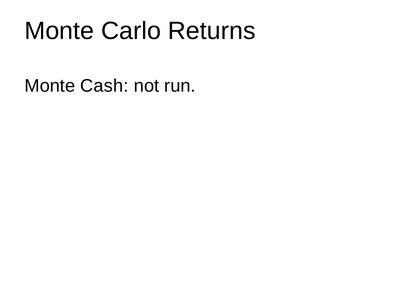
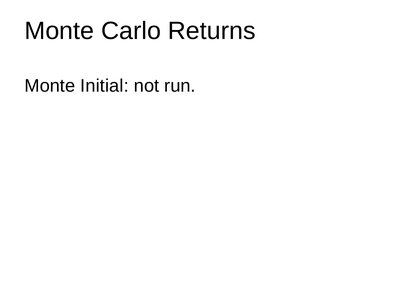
Cash: Cash -> Initial
